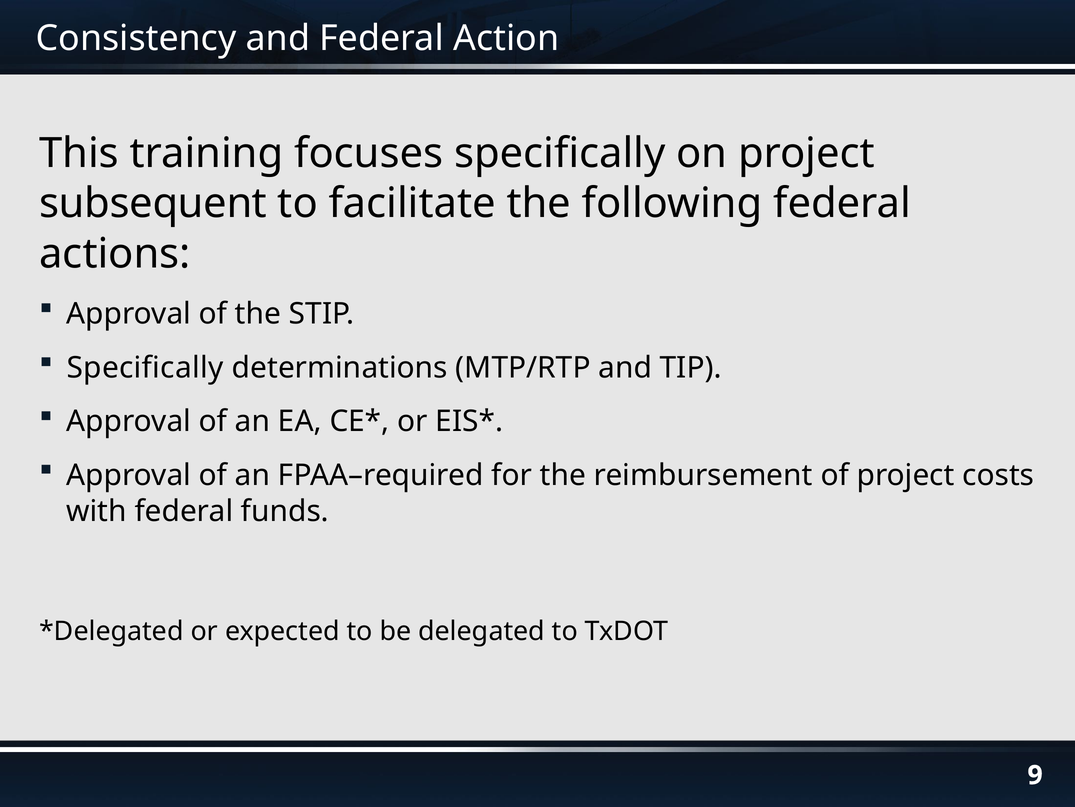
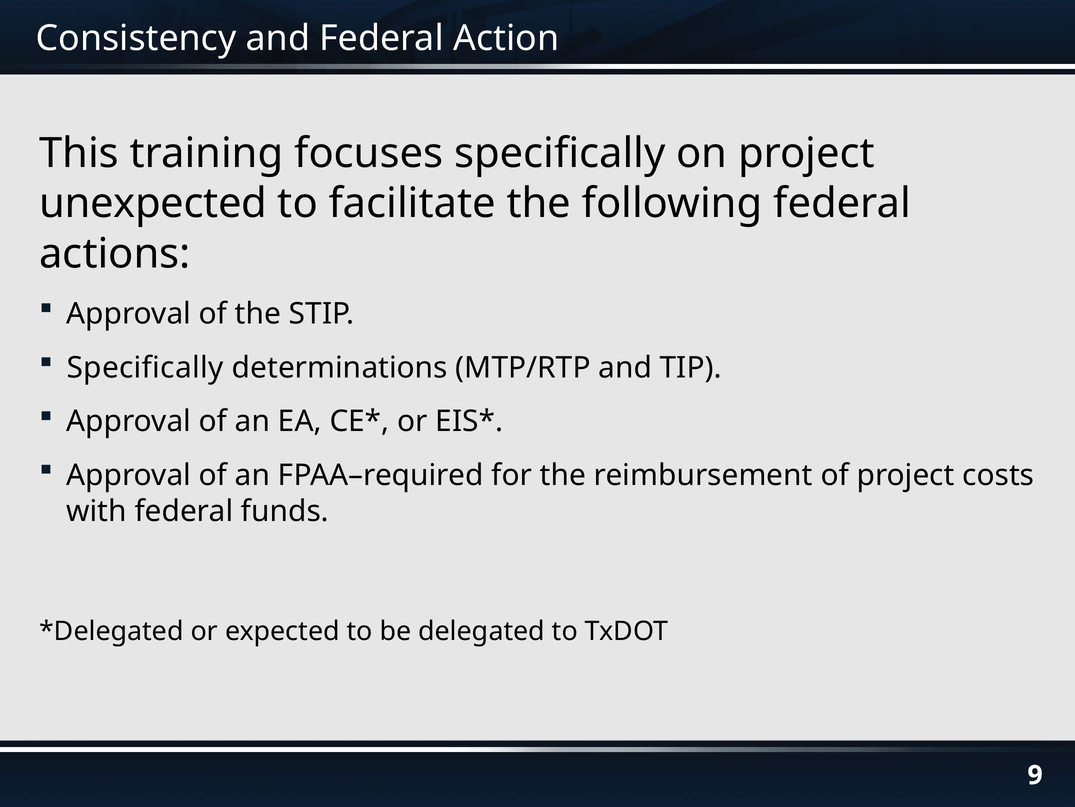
subsequent: subsequent -> unexpected
